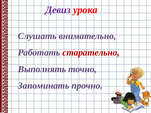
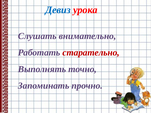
Девиз colour: purple -> blue
